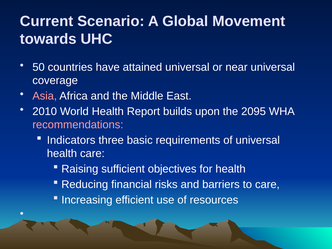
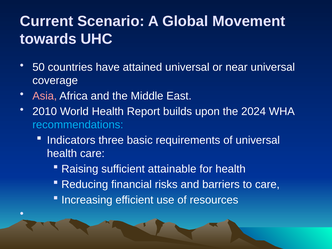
2095: 2095 -> 2024
recommendations colour: pink -> light blue
objectives: objectives -> attainable
